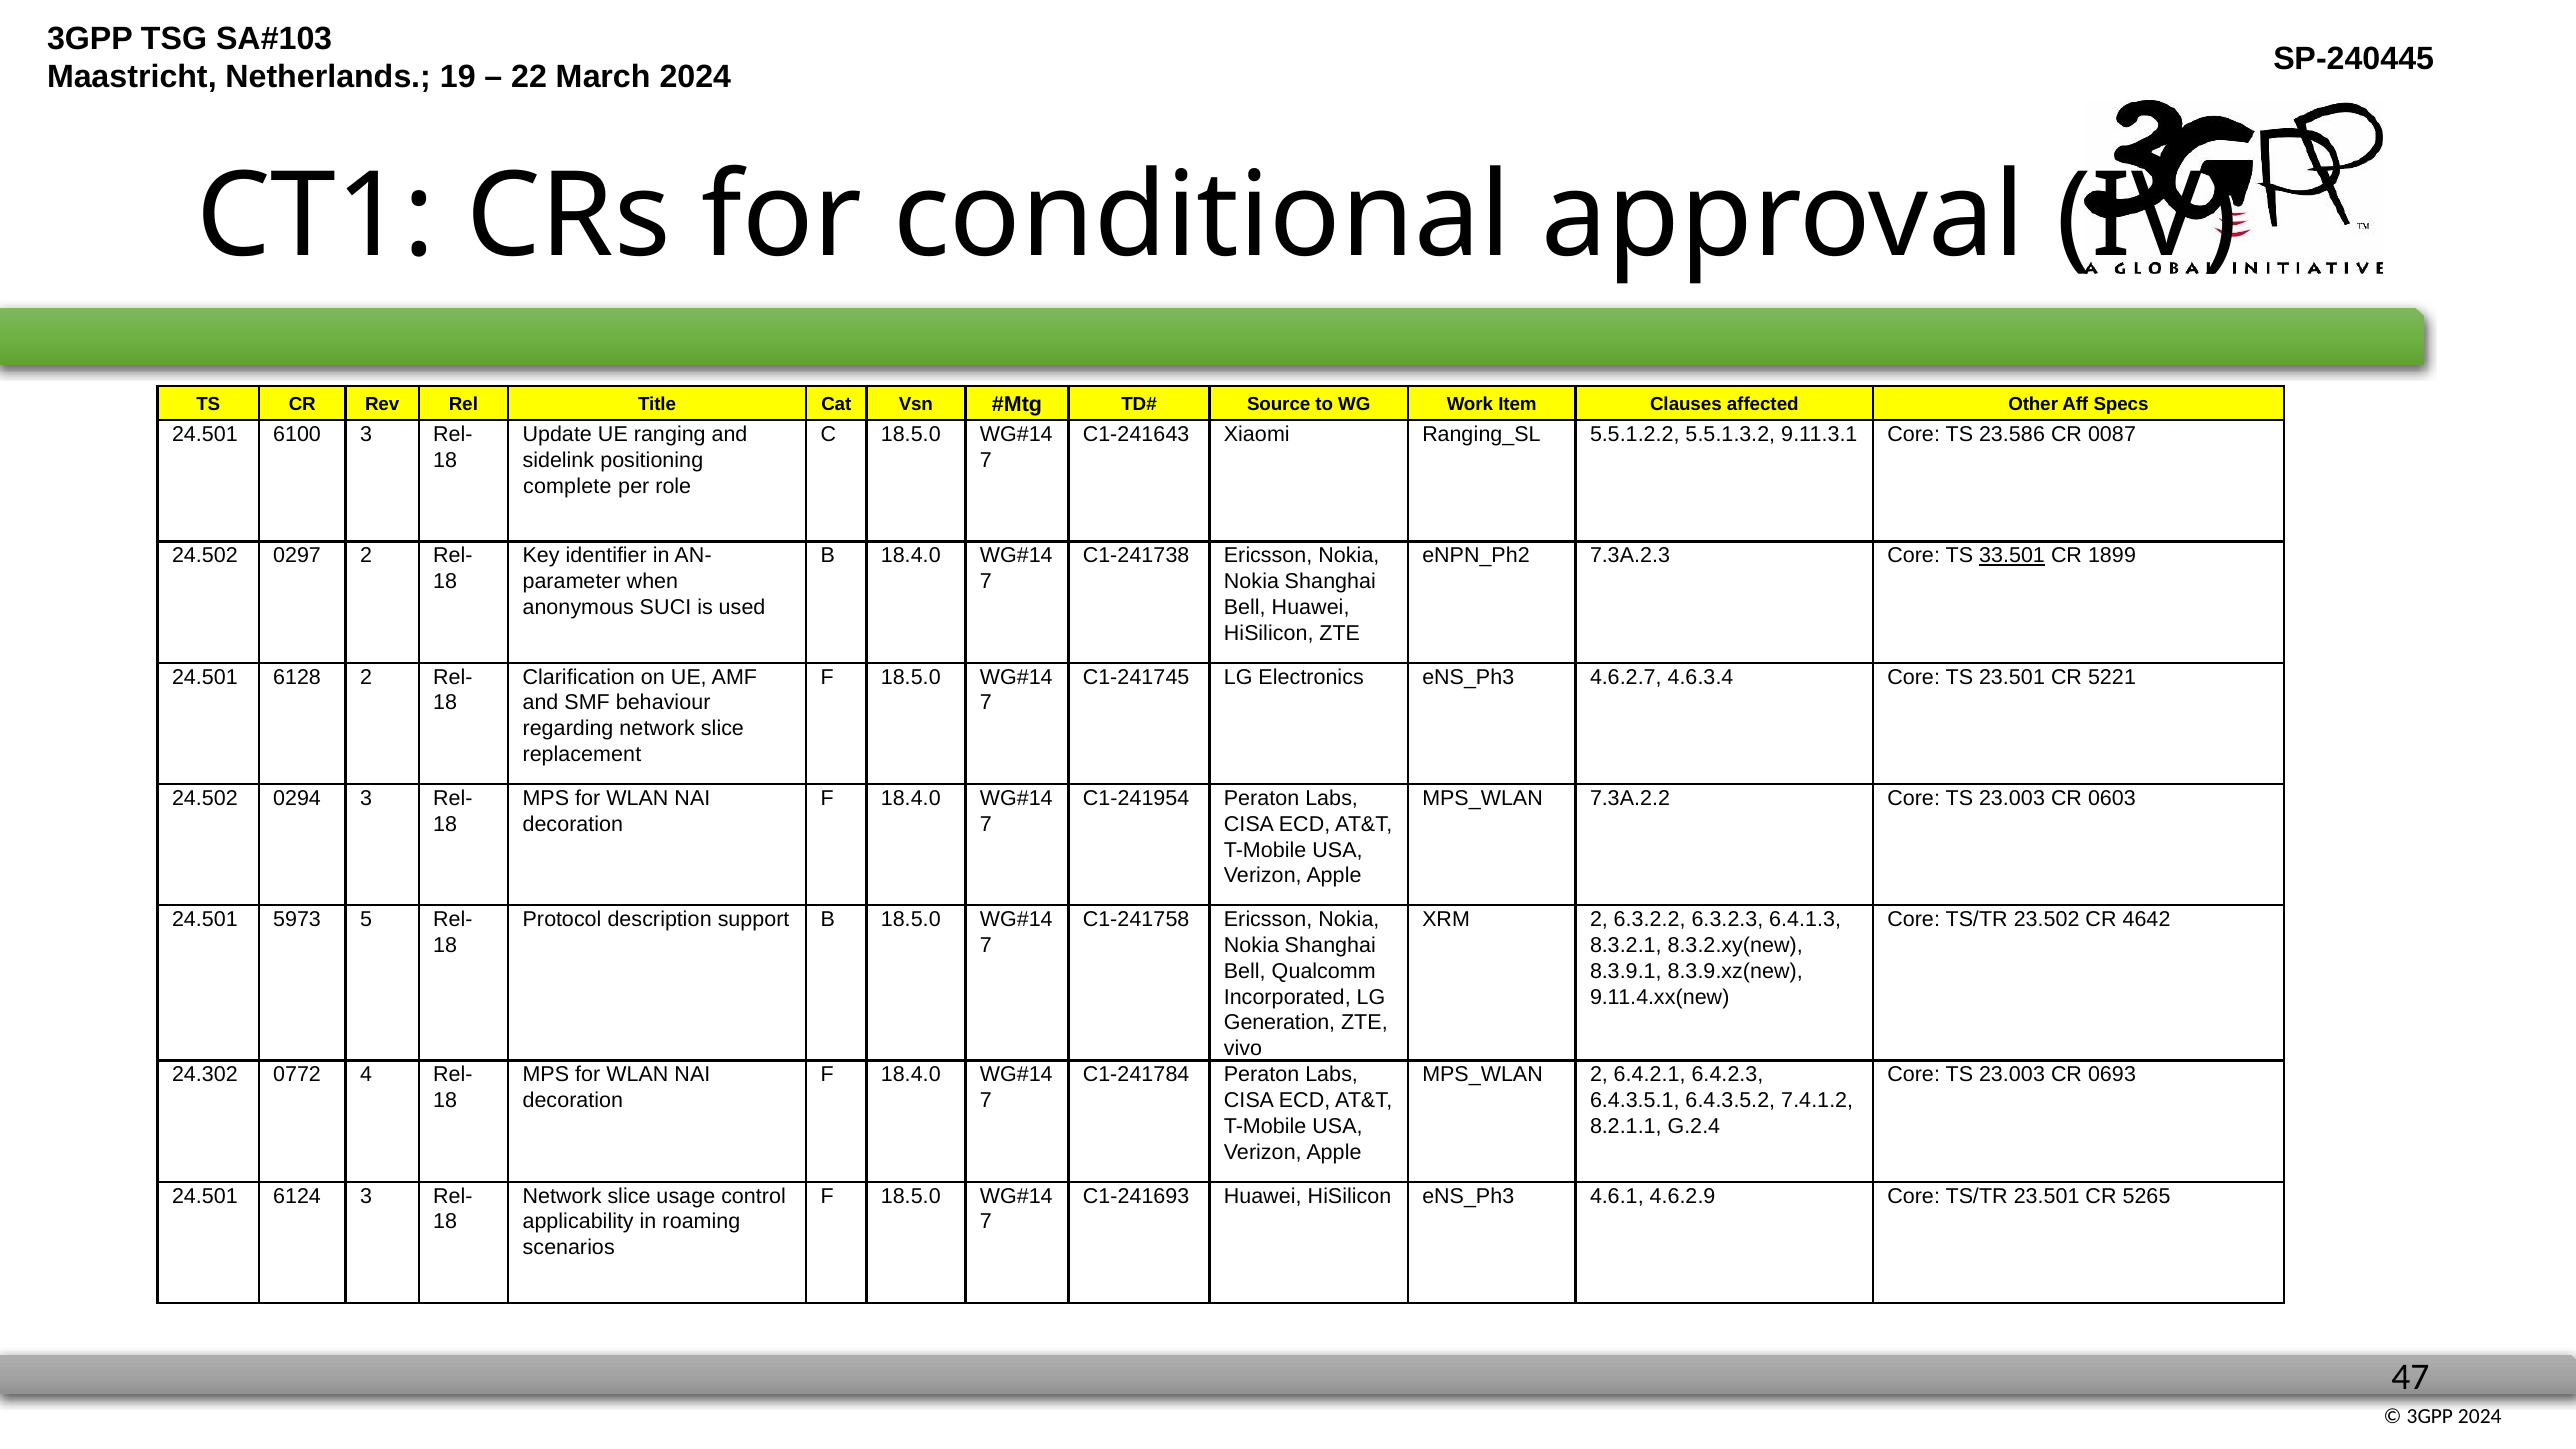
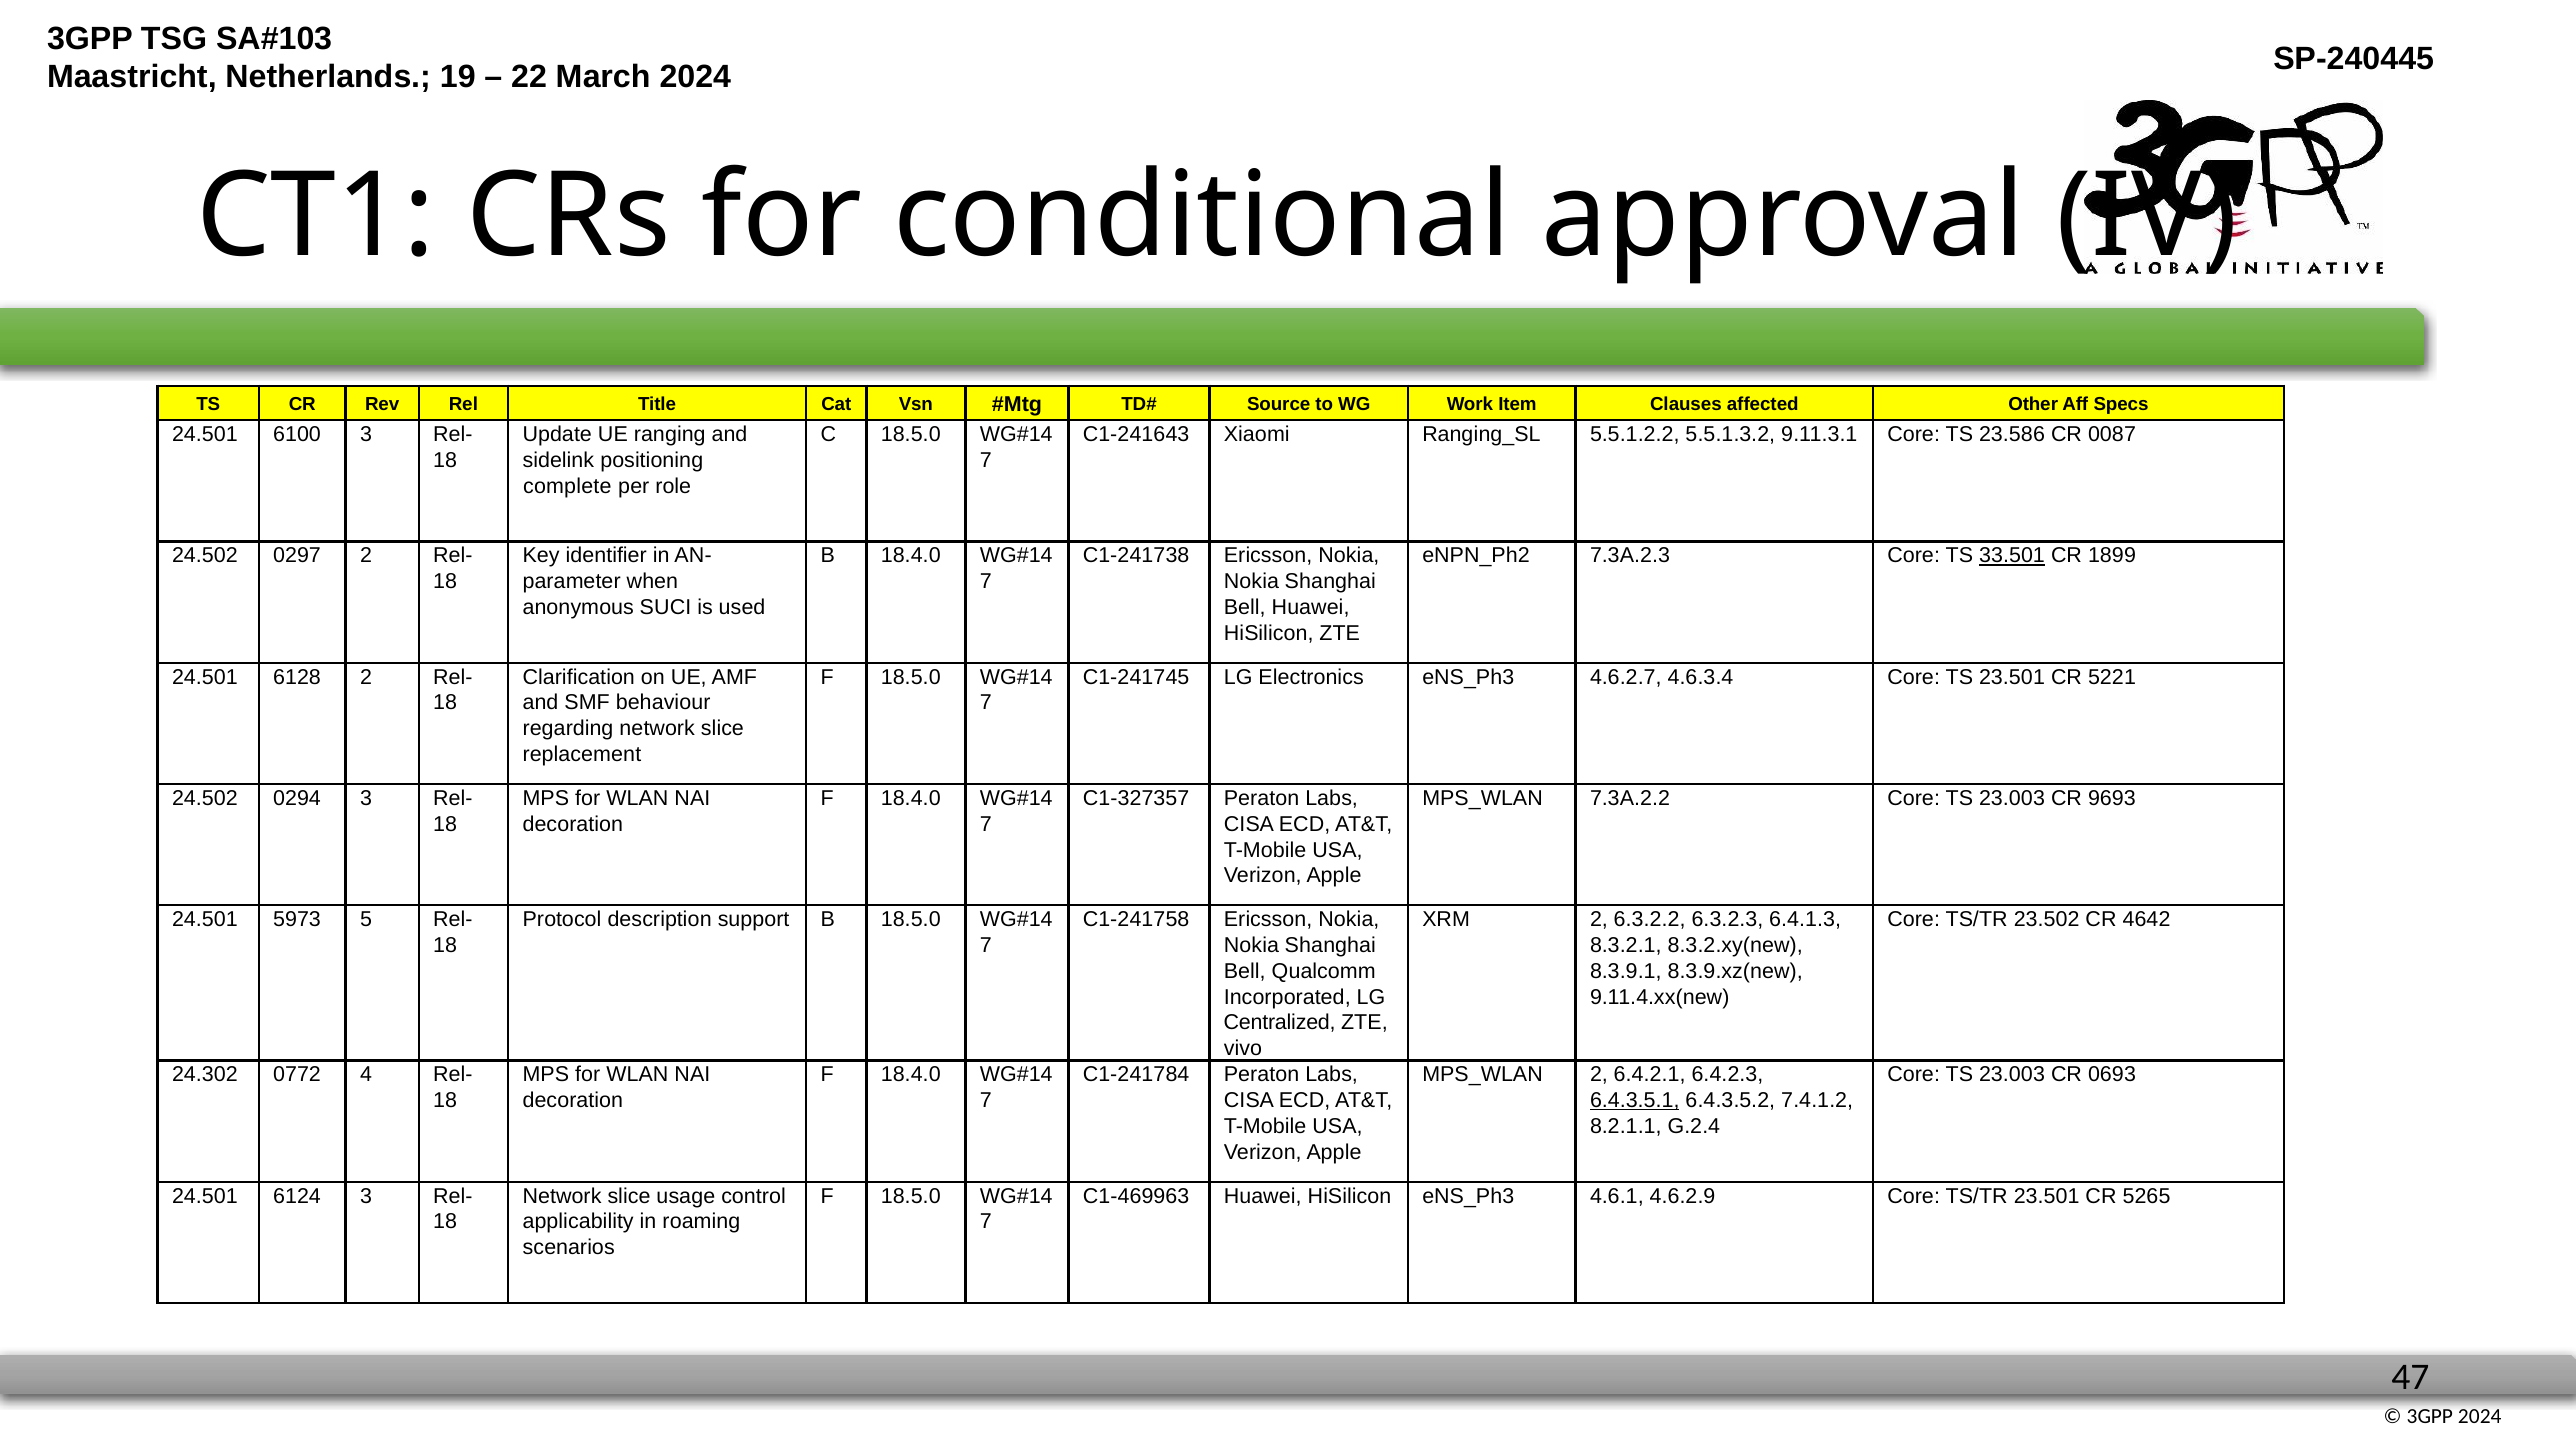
C1-241954: C1-241954 -> C1-327357
0603: 0603 -> 9693
Generation: Generation -> Centralized
6.4.3.5.1 underline: none -> present
C1-241693: C1-241693 -> C1-469963
